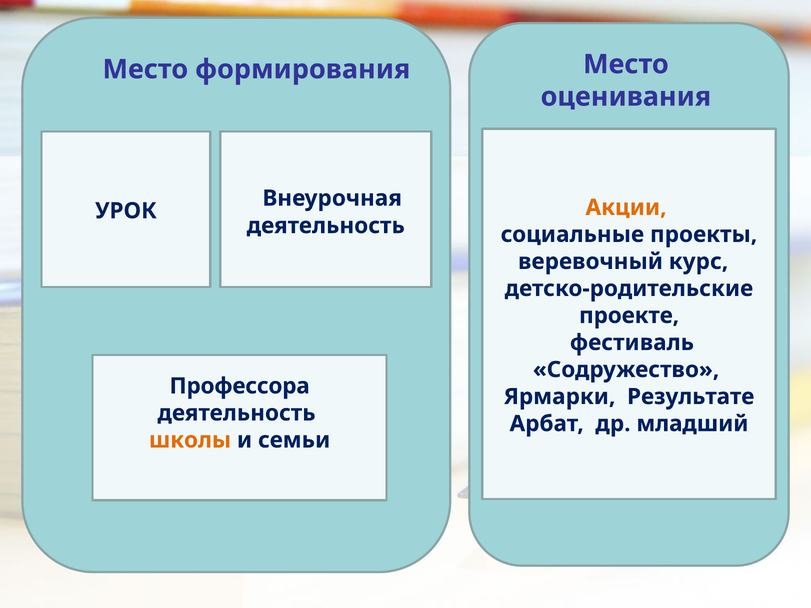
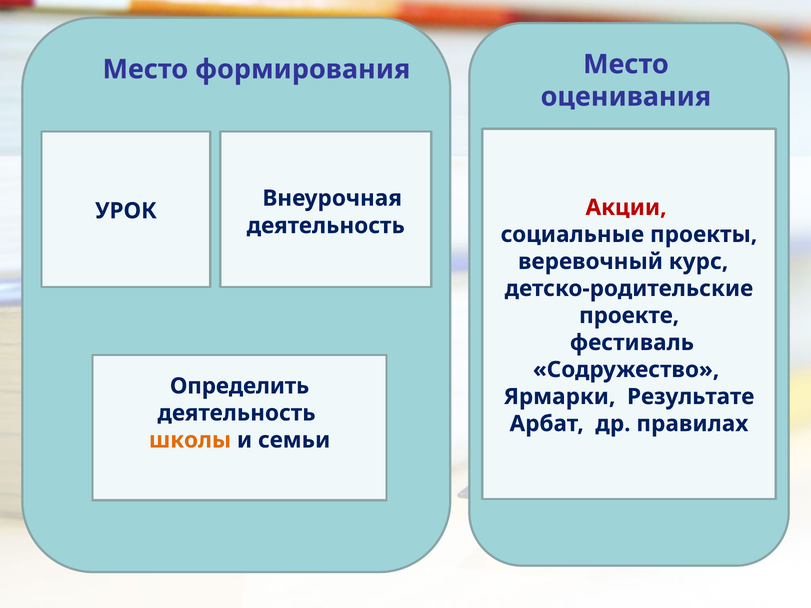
Акции colour: orange -> red
Профессора: Профессора -> Определить
младший: младший -> правилах
